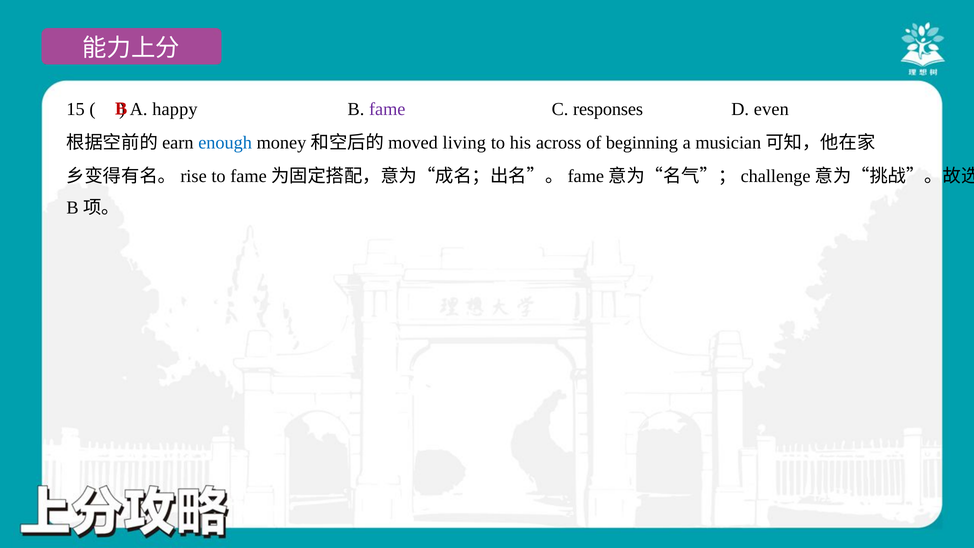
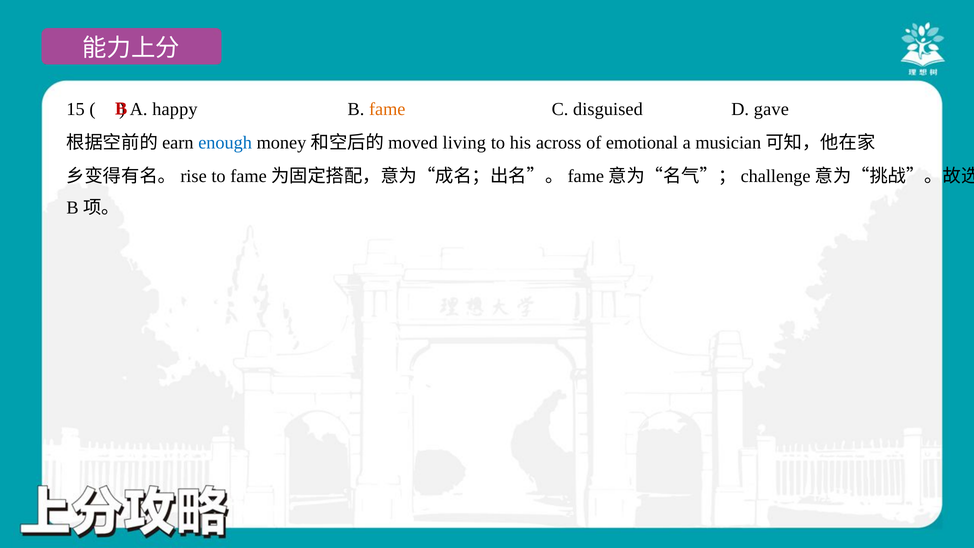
fame colour: purple -> orange
responses: responses -> disguised
even: even -> gave
beginning: beginning -> emotional
